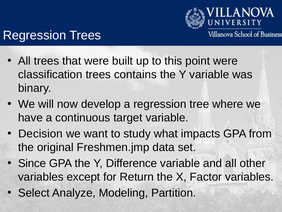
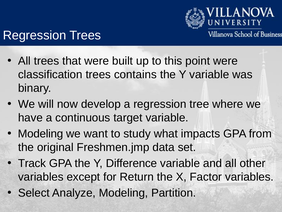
Decision at (40, 133): Decision -> Modeling
Since: Since -> Track
